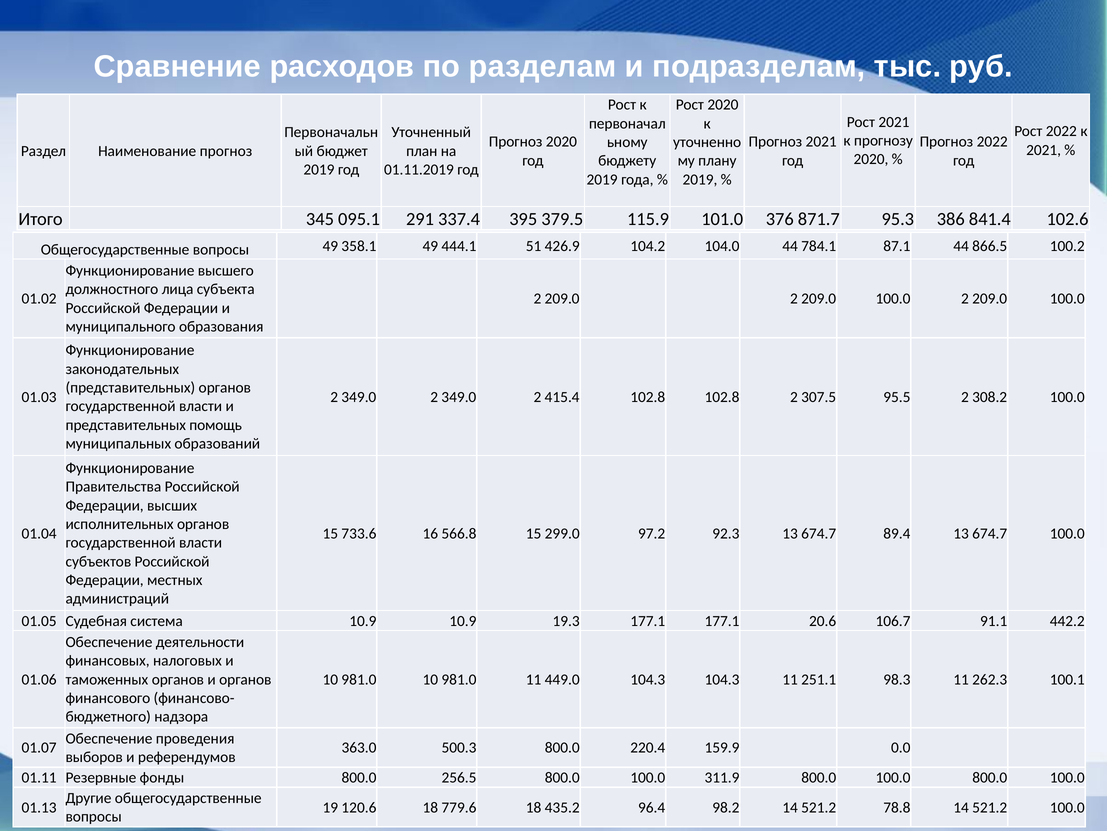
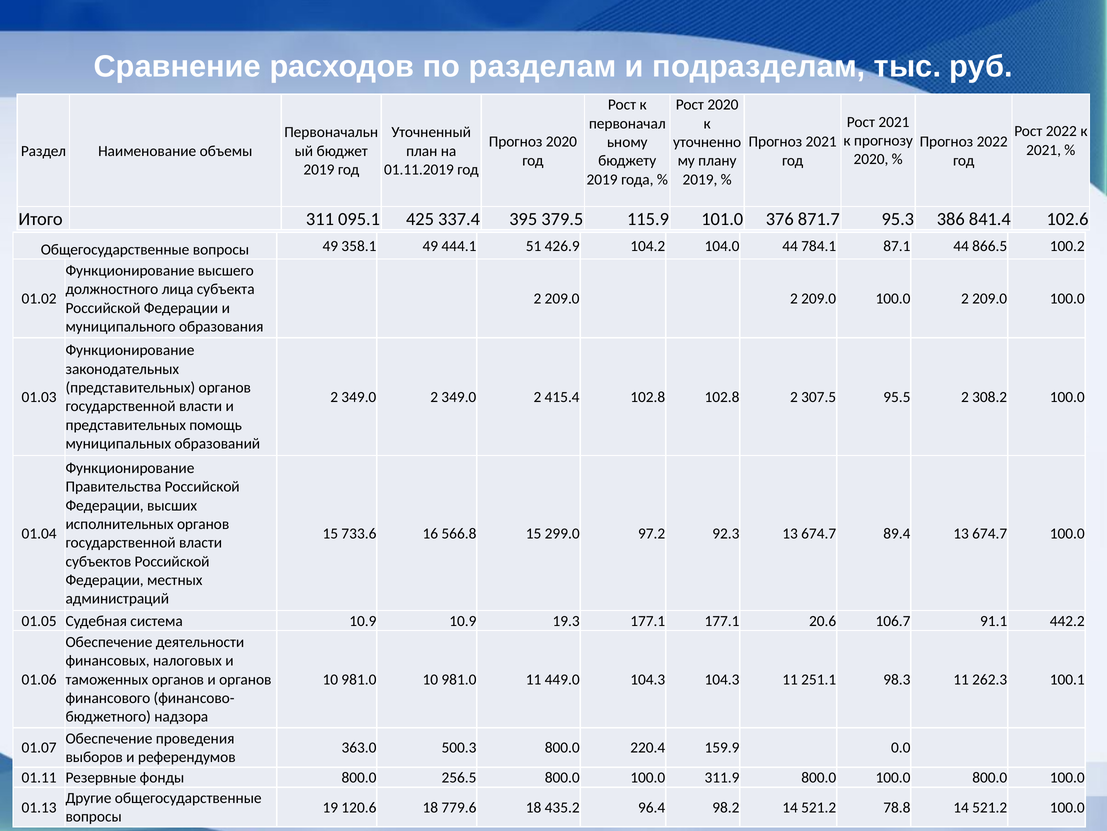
Наименование прогноз: прогноз -> объемы
345: 345 -> 311
291: 291 -> 425
